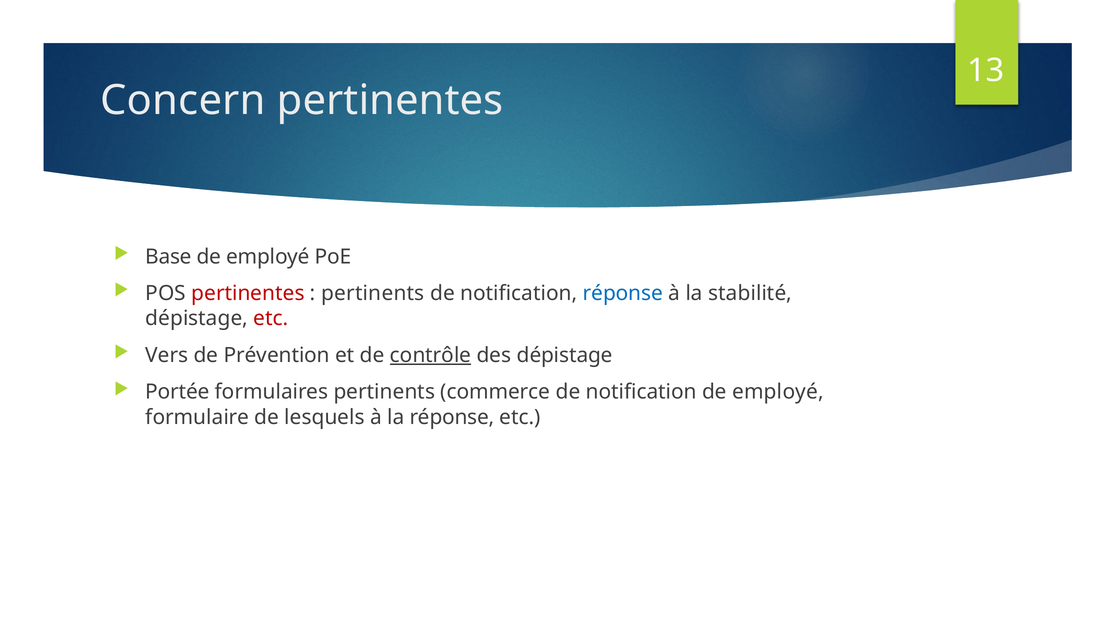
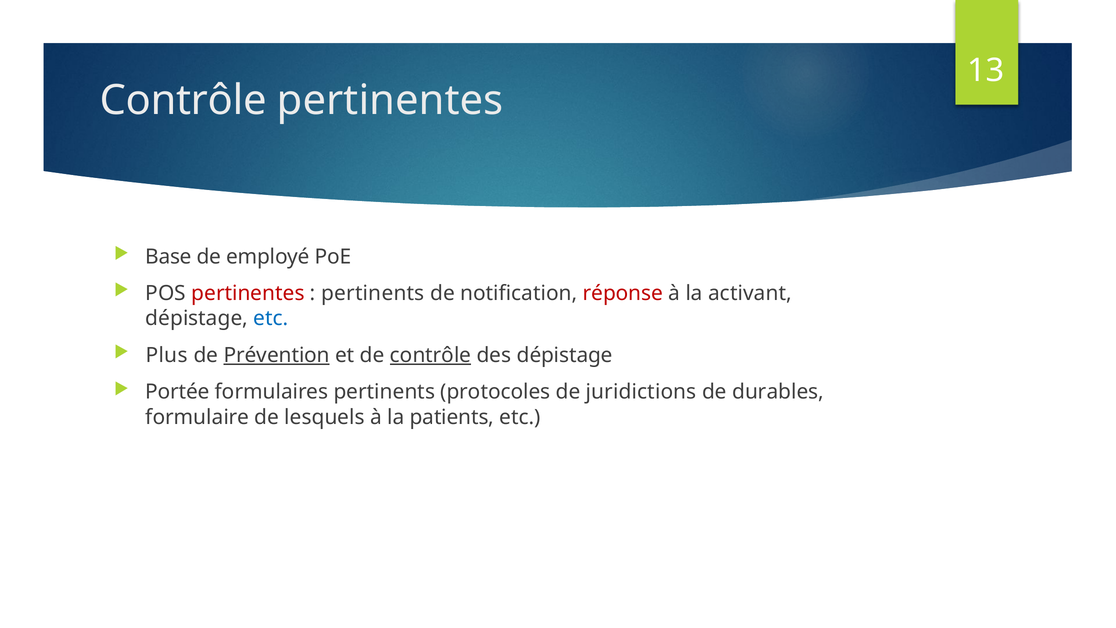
Concern at (183, 100): Concern -> Contrôle
réponse at (623, 293) colour: blue -> red
stabilité: stabilité -> activant
etc at (271, 318) colour: red -> blue
Vers: Vers -> Plus
Prévention underline: none -> present
commerce: commerce -> protocoles
notification at (641, 392): notification -> juridictions
employé at (778, 392): employé -> durables
la réponse: réponse -> patients
